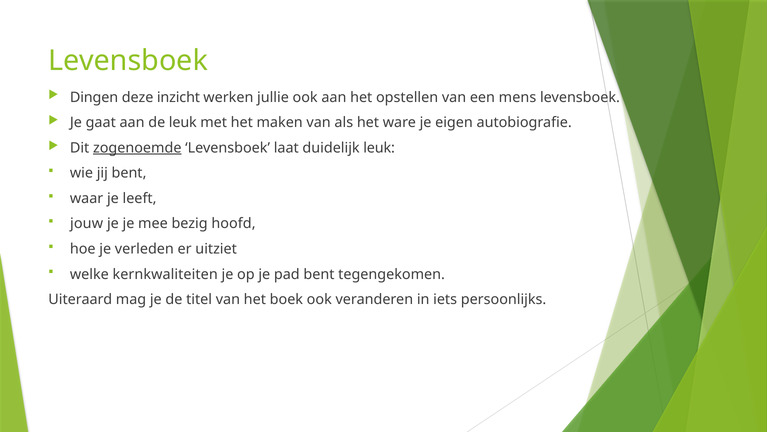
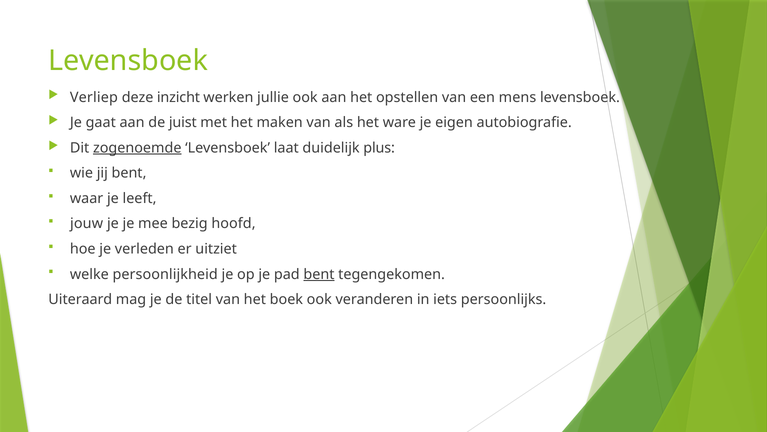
Dingen: Dingen -> Verliep
de leuk: leuk -> juist
duidelijk leuk: leuk -> plus
kernkwaliteiten: kernkwaliteiten -> persoonlijkheid
bent at (319, 274) underline: none -> present
